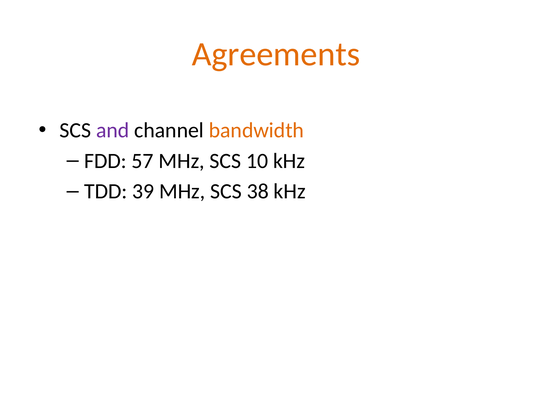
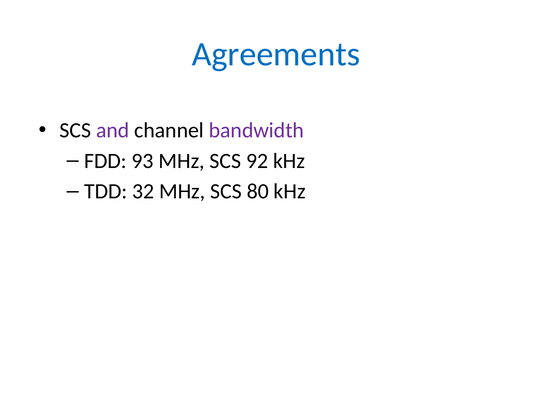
Agreements colour: orange -> blue
bandwidth colour: orange -> purple
57: 57 -> 93
10: 10 -> 92
39: 39 -> 32
38: 38 -> 80
